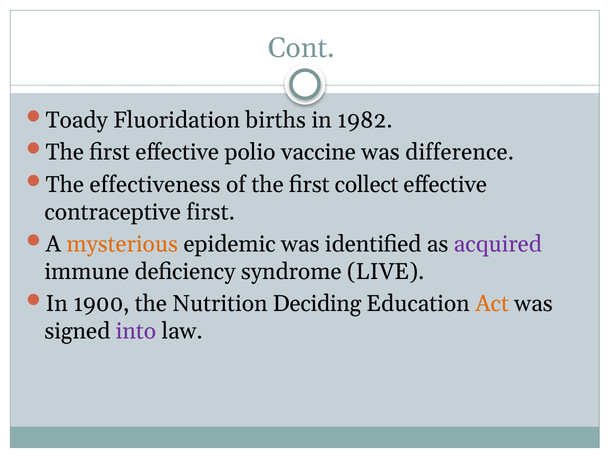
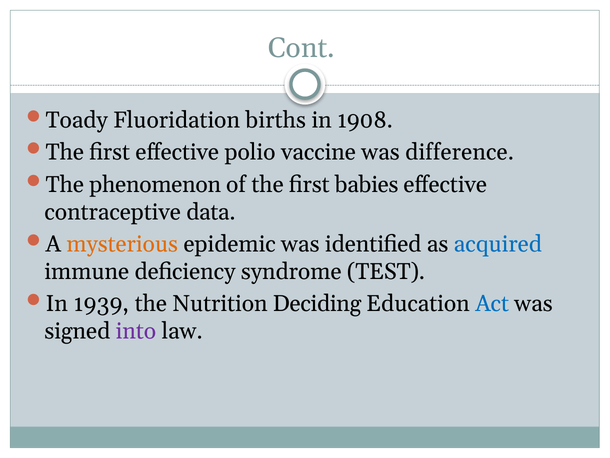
1982: 1982 -> 1908
effectiveness: effectiveness -> phenomenon
collect: collect -> babies
contraceptive first: first -> data
acquired colour: purple -> blue
LIVE: LIVE -> TEST
1900: 1900 -> 1939
Act colour: orange -> blue
